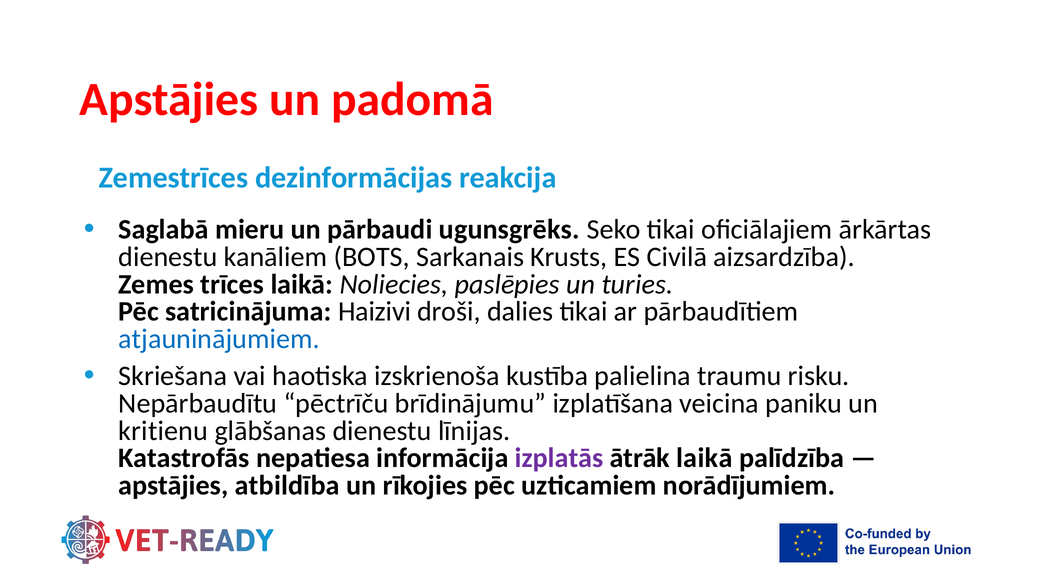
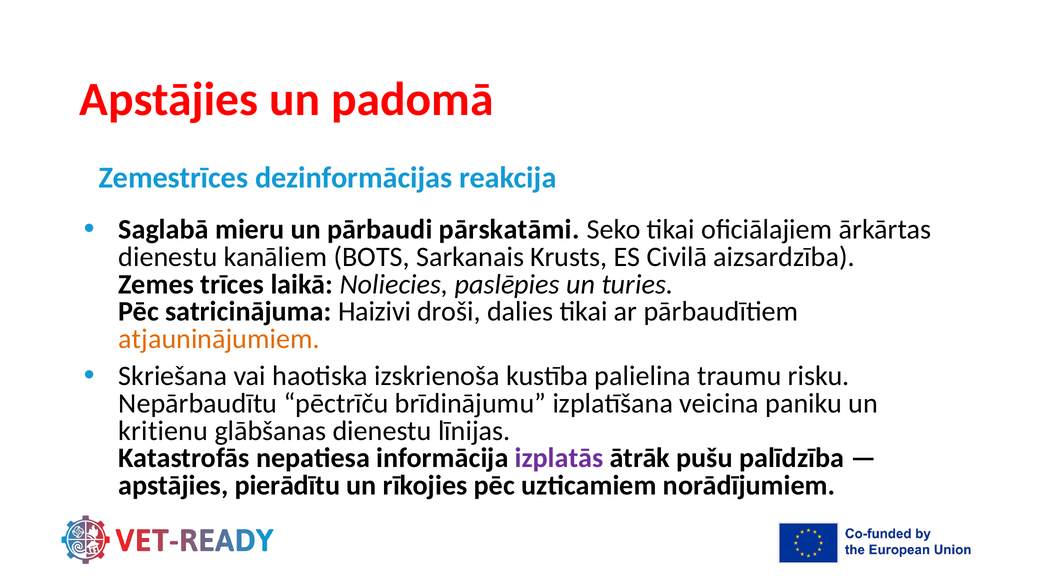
ugunsgrēks: ugunsgrēks -> pārskatāmi
atjauninājumiem colour: blue -> orange
ātrāk laikā: laikā -> pušu
atbildība: atbildība -> pierādītu
